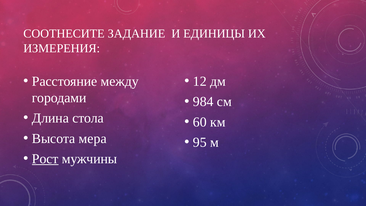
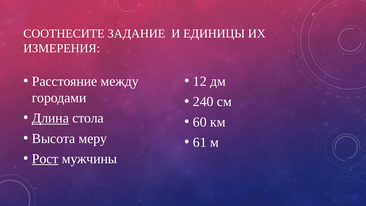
984: 984 -> 240
Длина underline: none -> present
мера: мера -> меру
95: 95 -> 61
